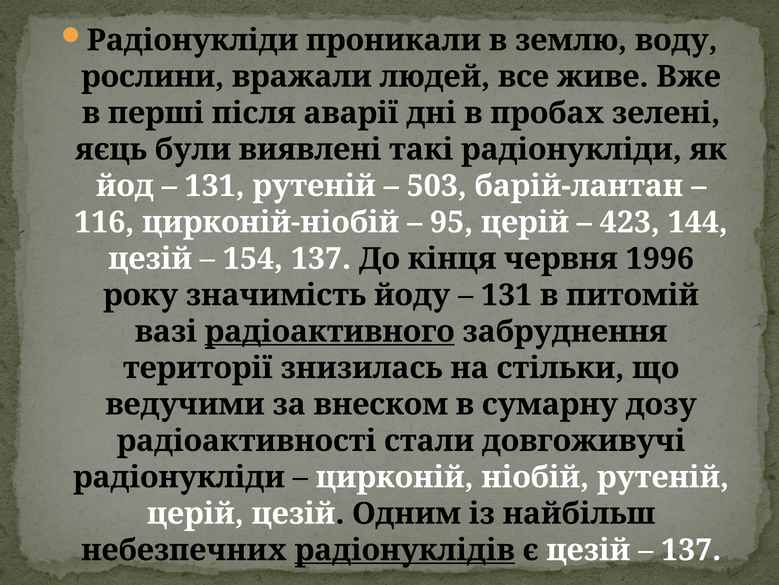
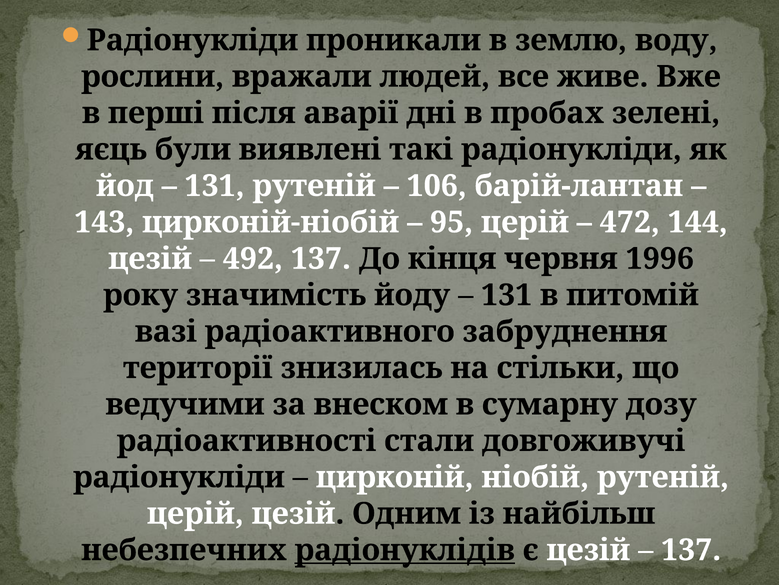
503: 503 -> 106
116: 116 -> 143
423: 423 -> 472
154: 154 -> 492
радіоактивного underline: present -> none
